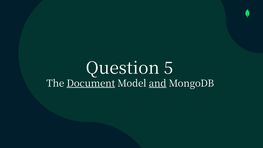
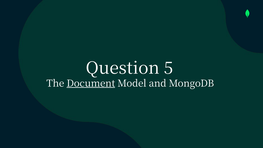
and underline: present -> none
